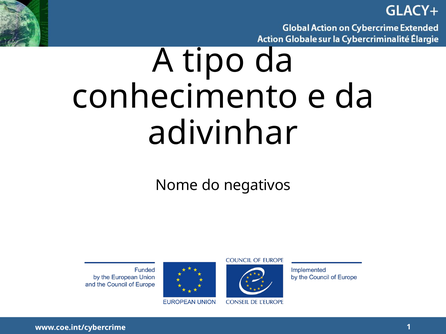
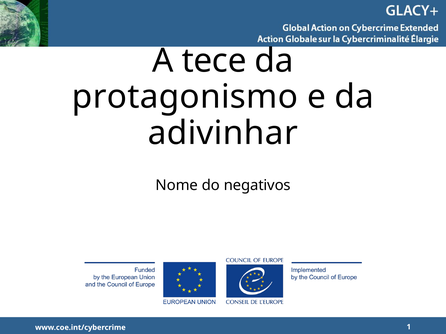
tipo: tipo -> tece
conhecimento: conhecimento -> protagonismo
